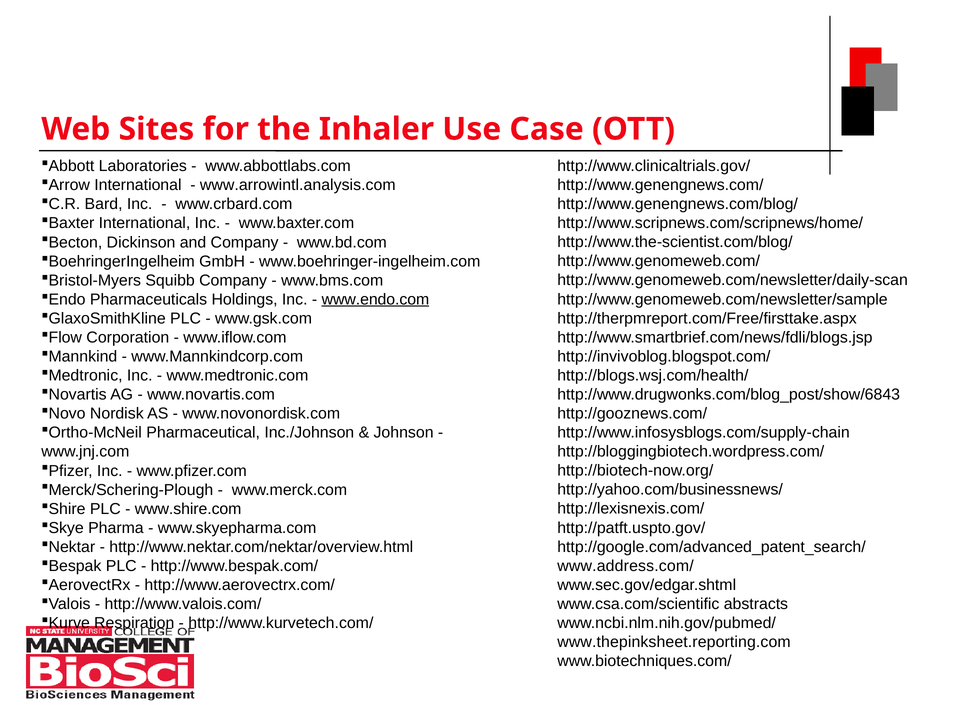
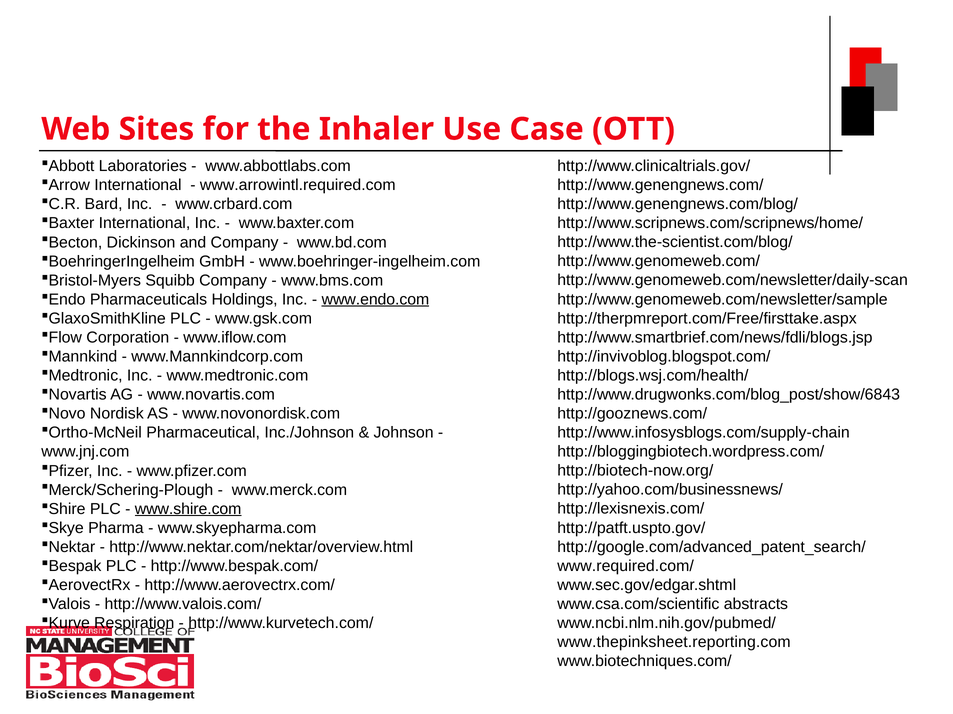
www.arrowintl.analysis.com: www.arrowintl.analysis.com -> www.arrowintl.required.com
www.shire.com underline: none -> present
www.address.com/: www.address.com/ -> www.required.com/
